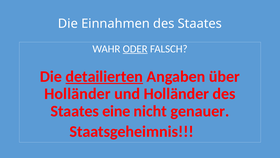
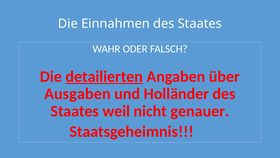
ODER underline: present -> none
Holländer at (77, 94): Holländer -> Ausgaben
eine: eine -> weil
